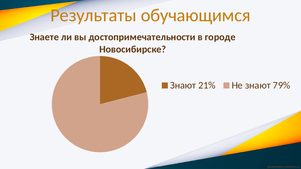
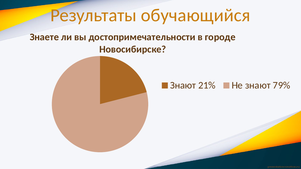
обучающимся: обучающимся -> обучающийся
